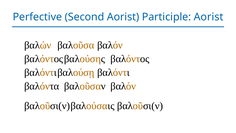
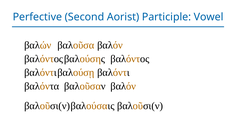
Participle Aorist: Aorist -> Vowel
